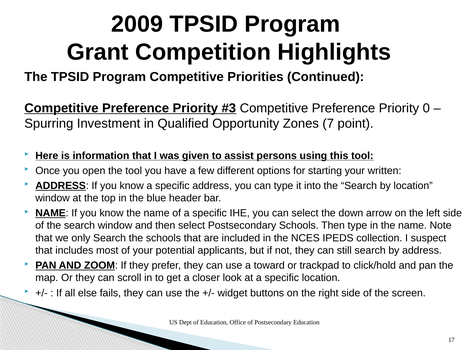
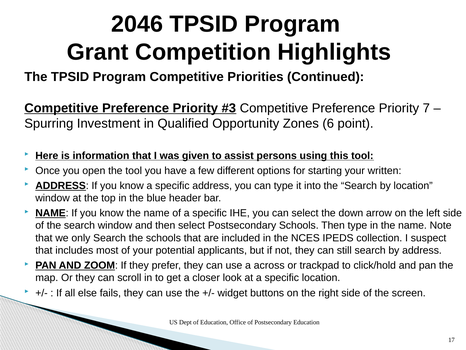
2009: 2009 -> 2046
0: 0 -> 7
7: 7 -> 6
toward: toward -> across
